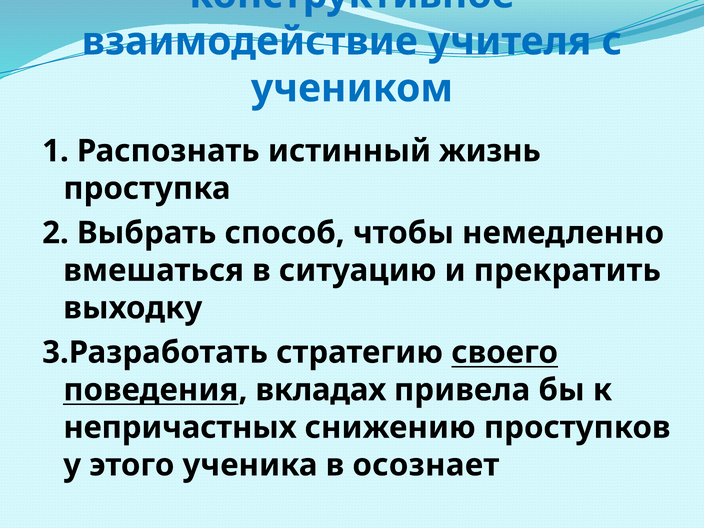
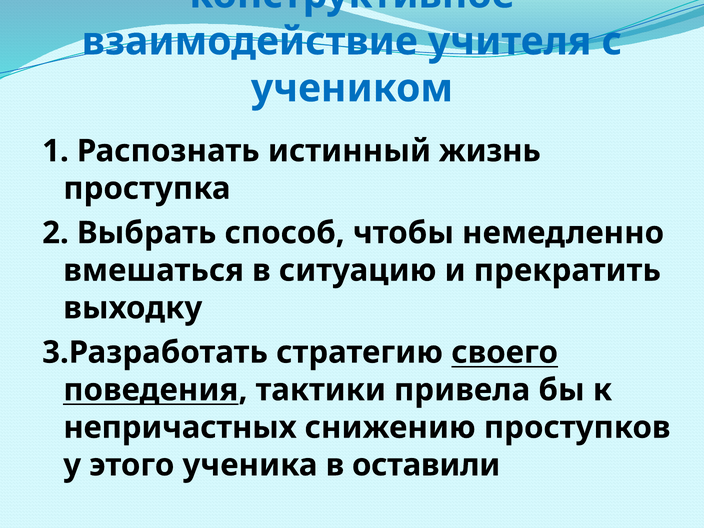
вкладах: вкладах -> тактики
осознает: осознает -> оставили
